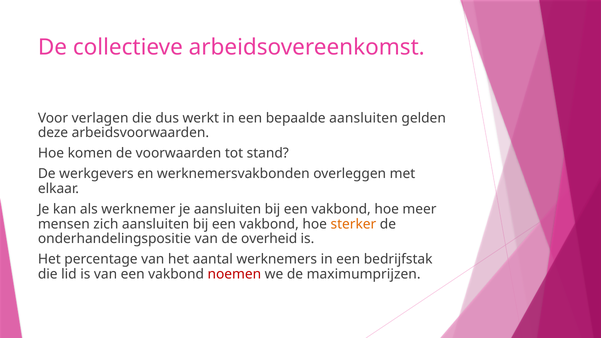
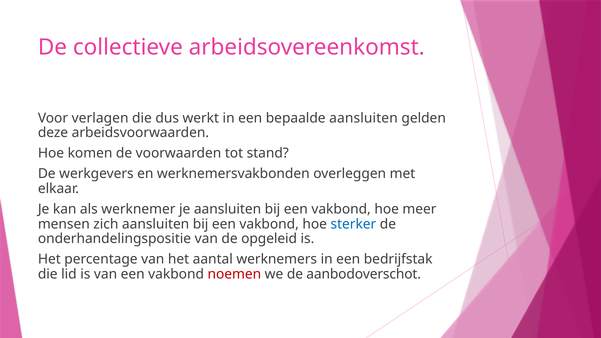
sterker colour: orange -> blue
overheid: overheid -> opgeleid
maximumprijzen: maximumprijzen -> aanbodoverschot
